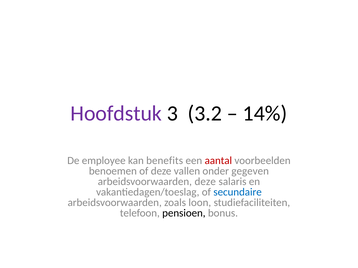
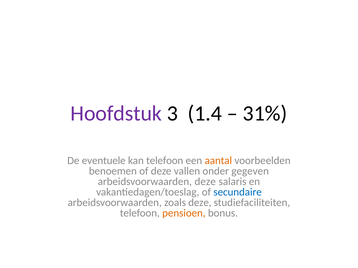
3.2: 3.2 -> 1.4
14%: 14% -> 31%
employee: employee -> eventuele
kan benefits: benefits -> telefoon
aantal colour: red -> orange
zoals loon: loon -> deze
pensioen colour: black -> orange
